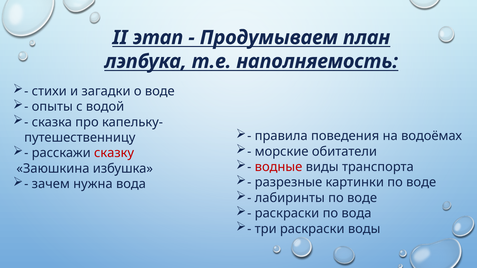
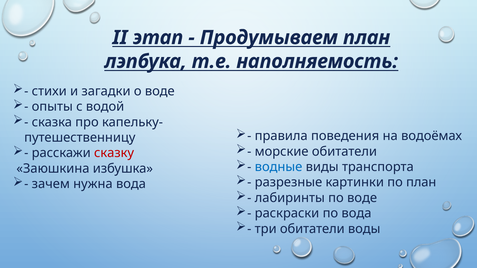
водные colour: red -> blue
картинки по воде: воде -> план
три раскраски: раскраски -> обитатели
